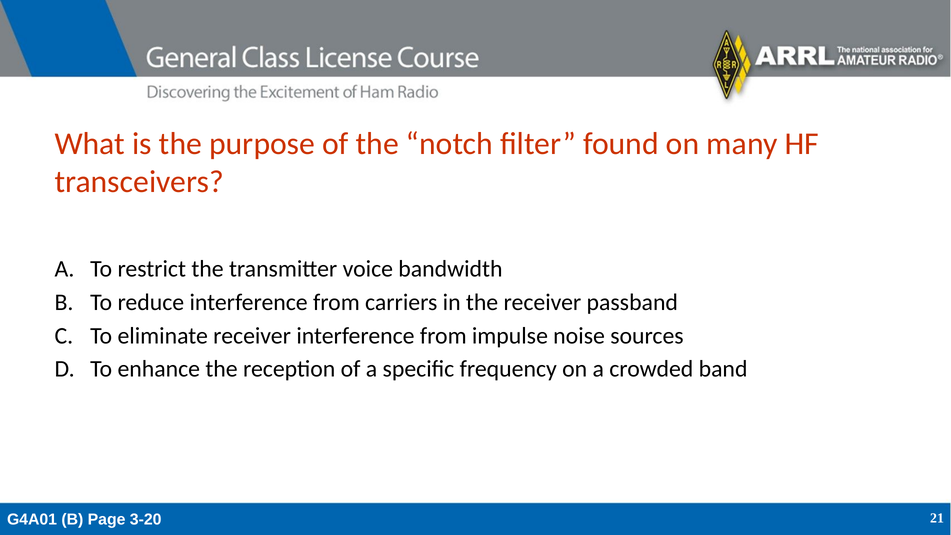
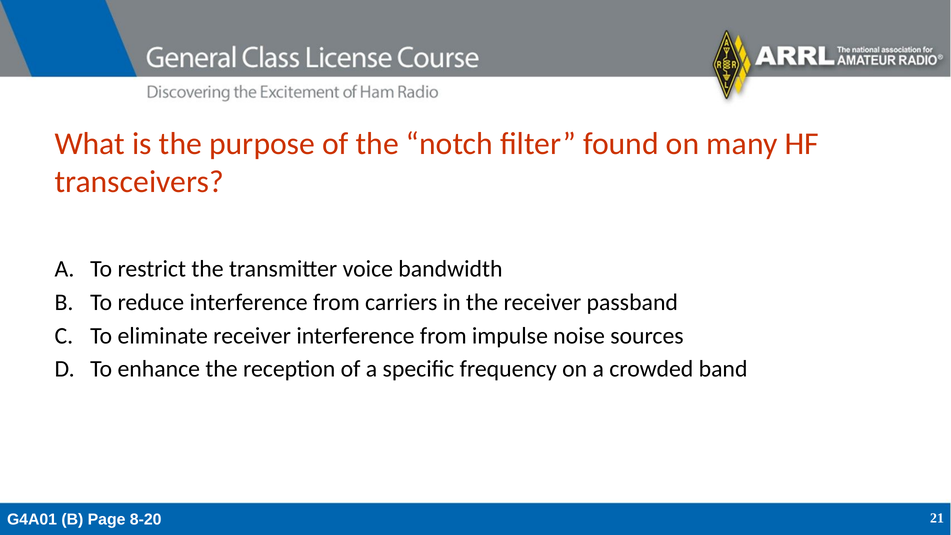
3-20: 3-20 -> 8-20
